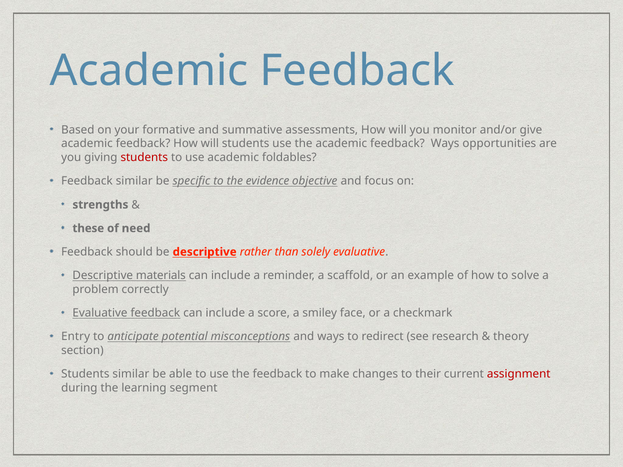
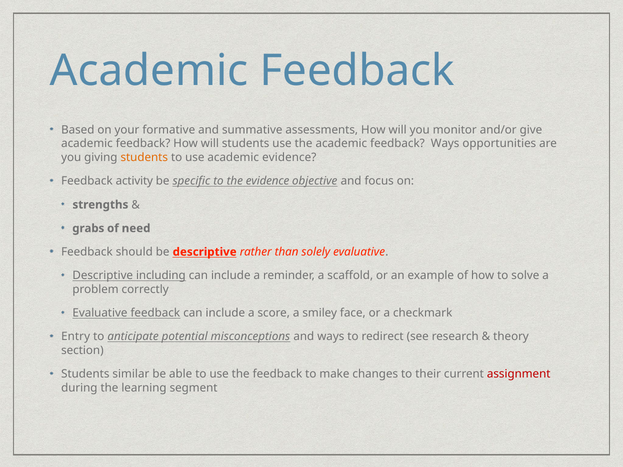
students at (144, 158) colour: red -> orange
academic foldables: foldables -> evidence
Feedback similar: similar -> activity
these: these -> grabs
materials: materials -> including
